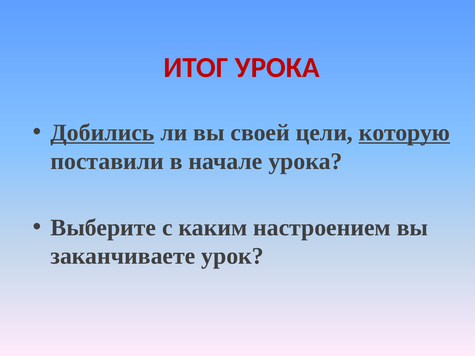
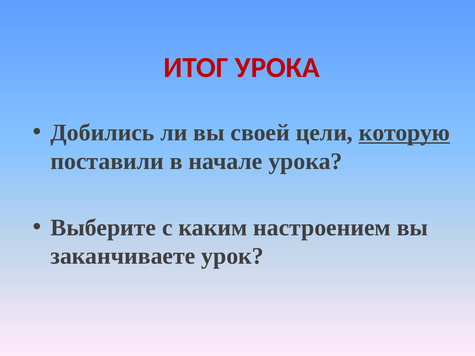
Добились underline: present -> none
